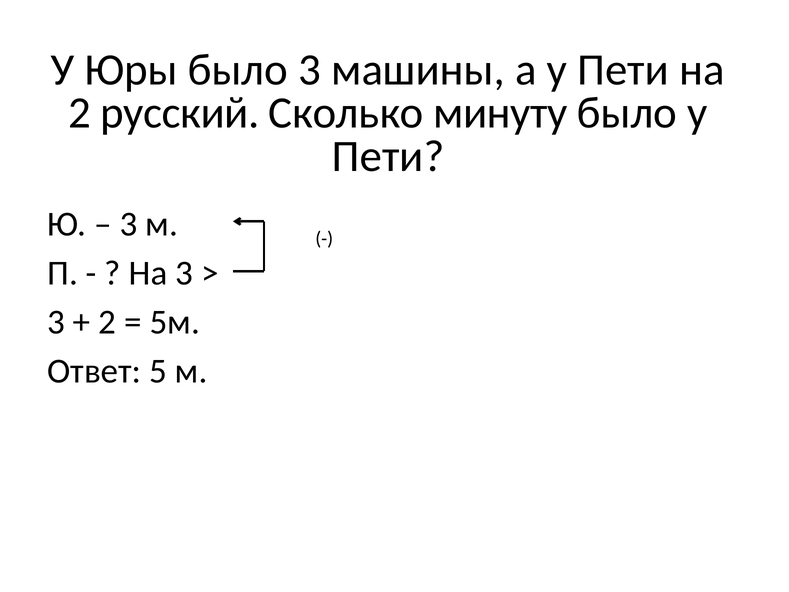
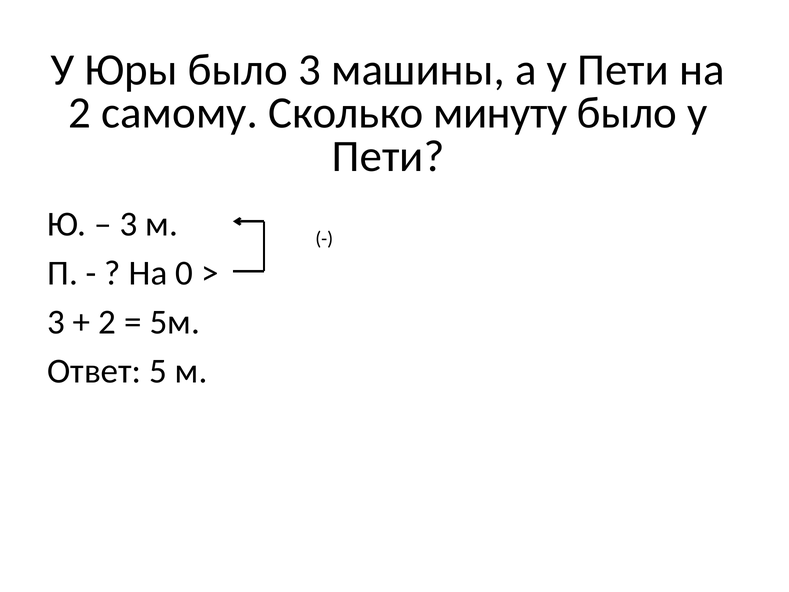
русский: русский -> самому
На 3: 3 -> 0
